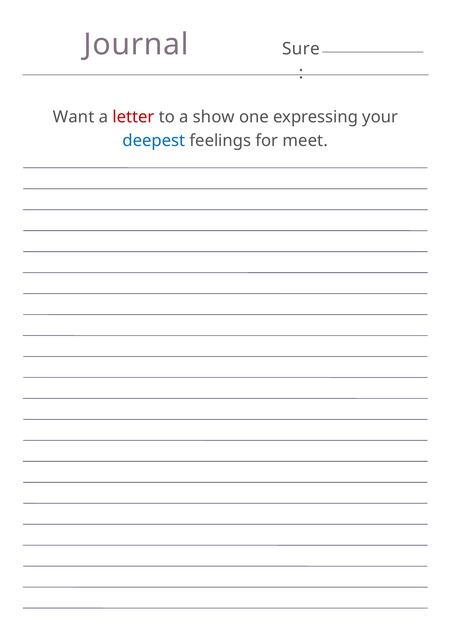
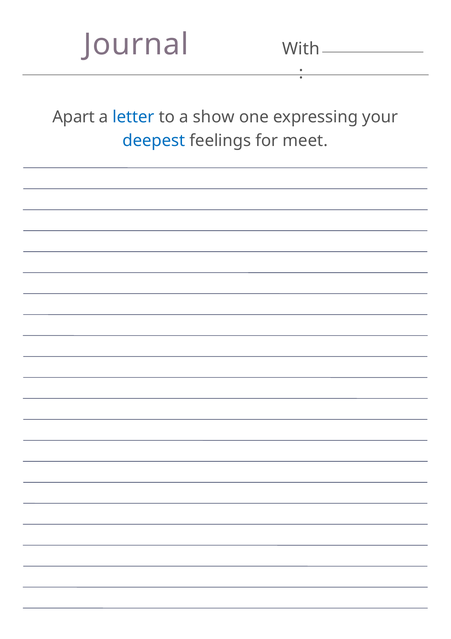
Sure: Sure -> With
Want: Want -> Apart
letter colour: red -> blue
